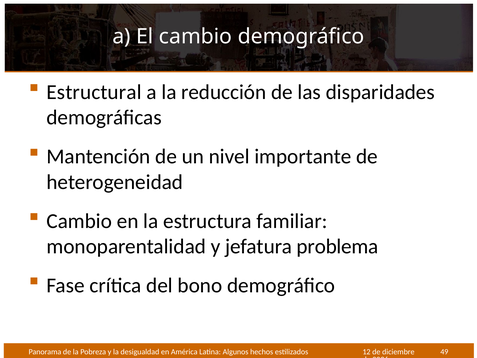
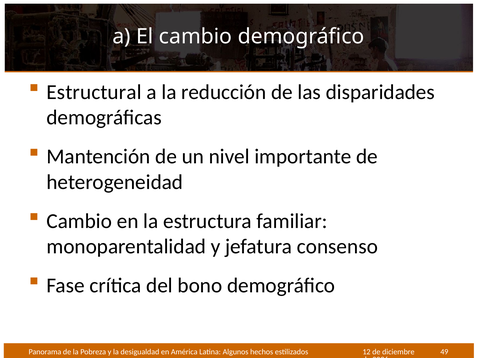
problema: problema -> consenso
